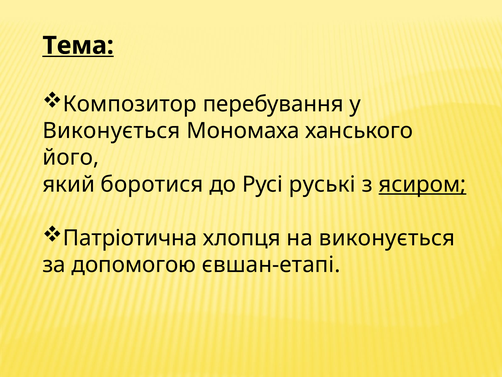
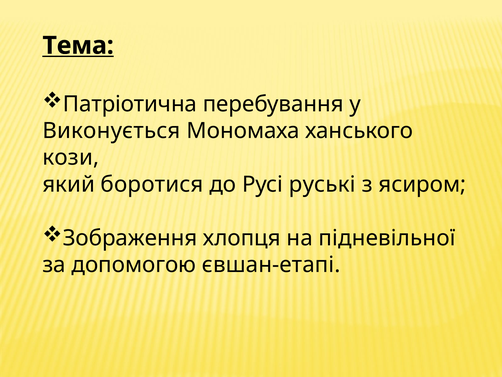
Композитор: Композитор -> Патріотична
його: його -> кози
ясиром underline: present -> none
Патріотична: Патріотична -> Зображення
на виконується: виконується -> підневільної
